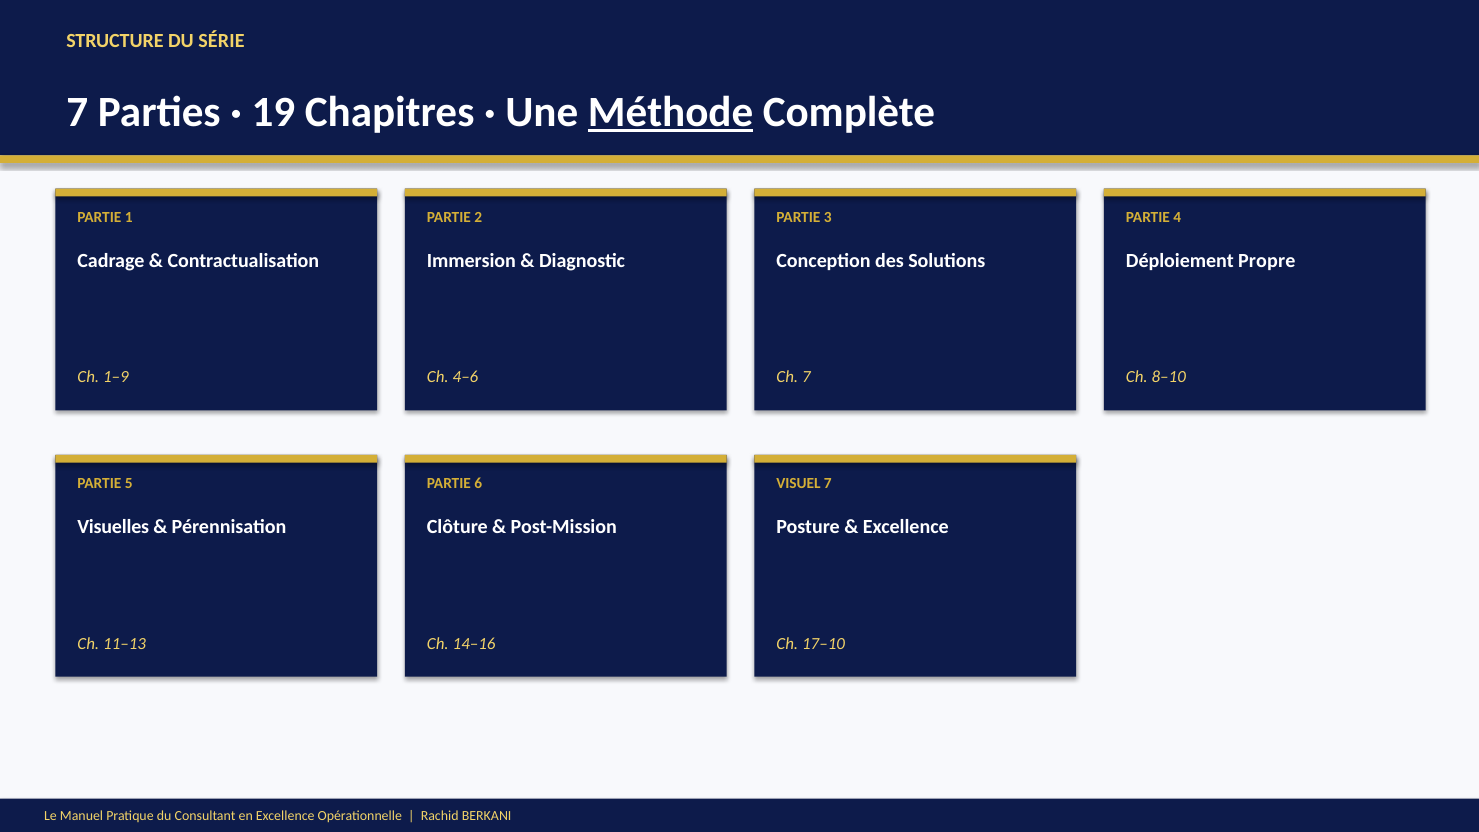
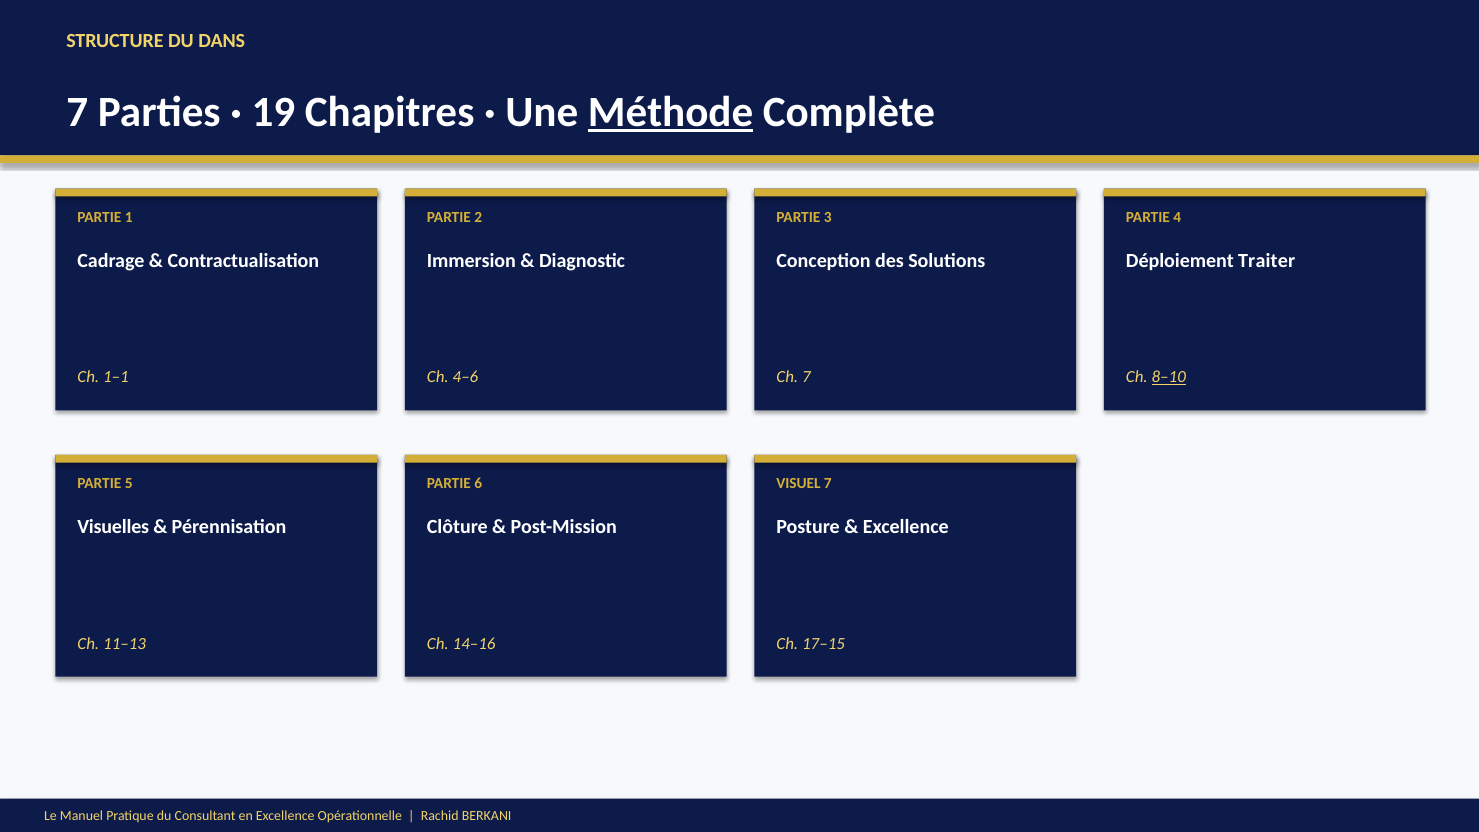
SÉRIE: SÉRIE -> DANS
Propre: Propre -> Traiter
1–9: 1–9 -> 1–1
8–10 underline: none -> present
17–10: 17–10 -> 17–15
